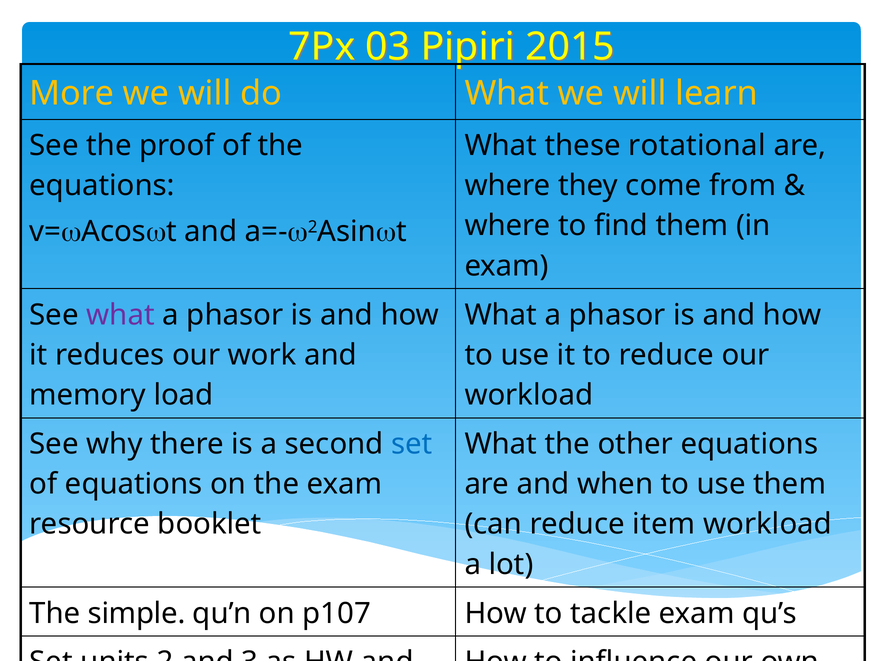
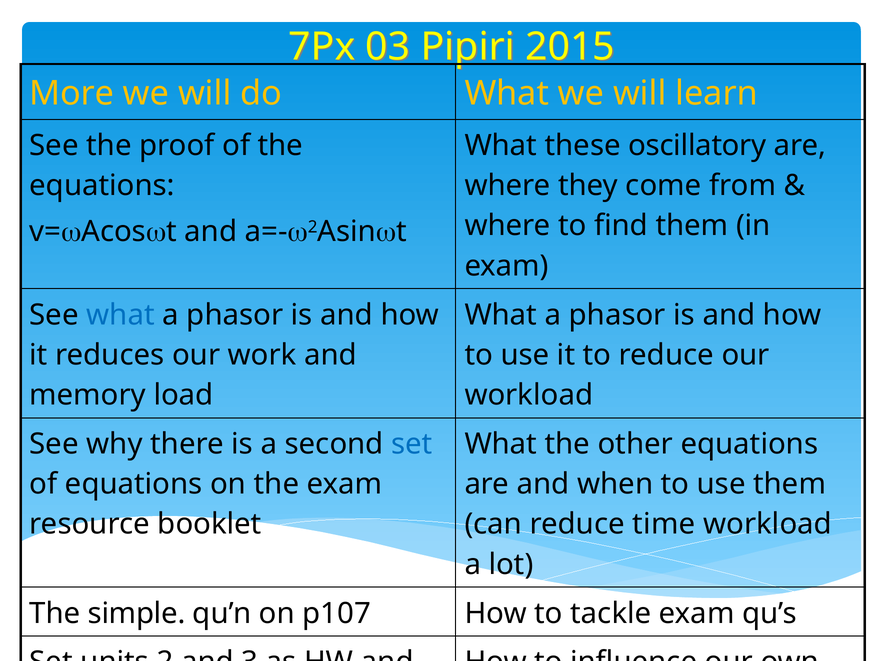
rotational: rotational -> oscillatory
what at (121, 315) colour: purple -> blue
reduce item: item -> time
